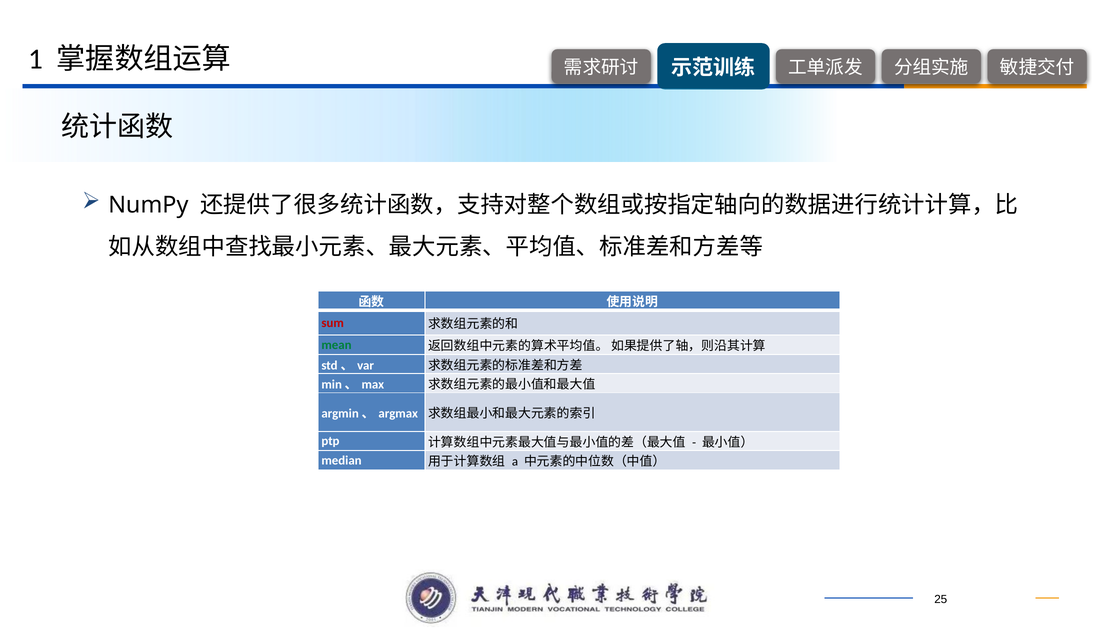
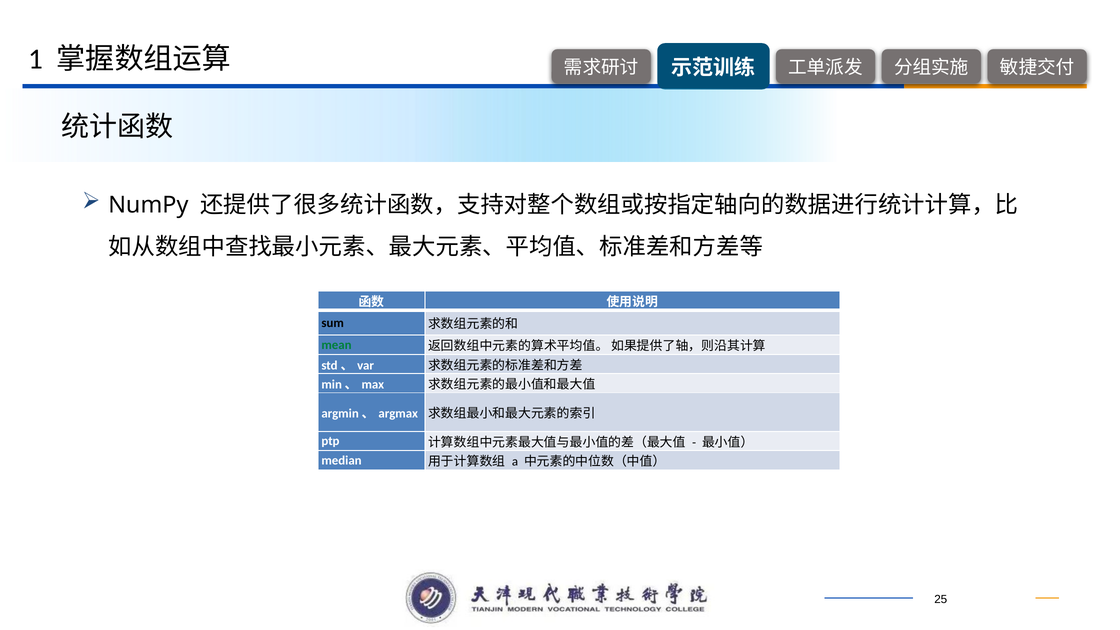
sum colour: red -> black
